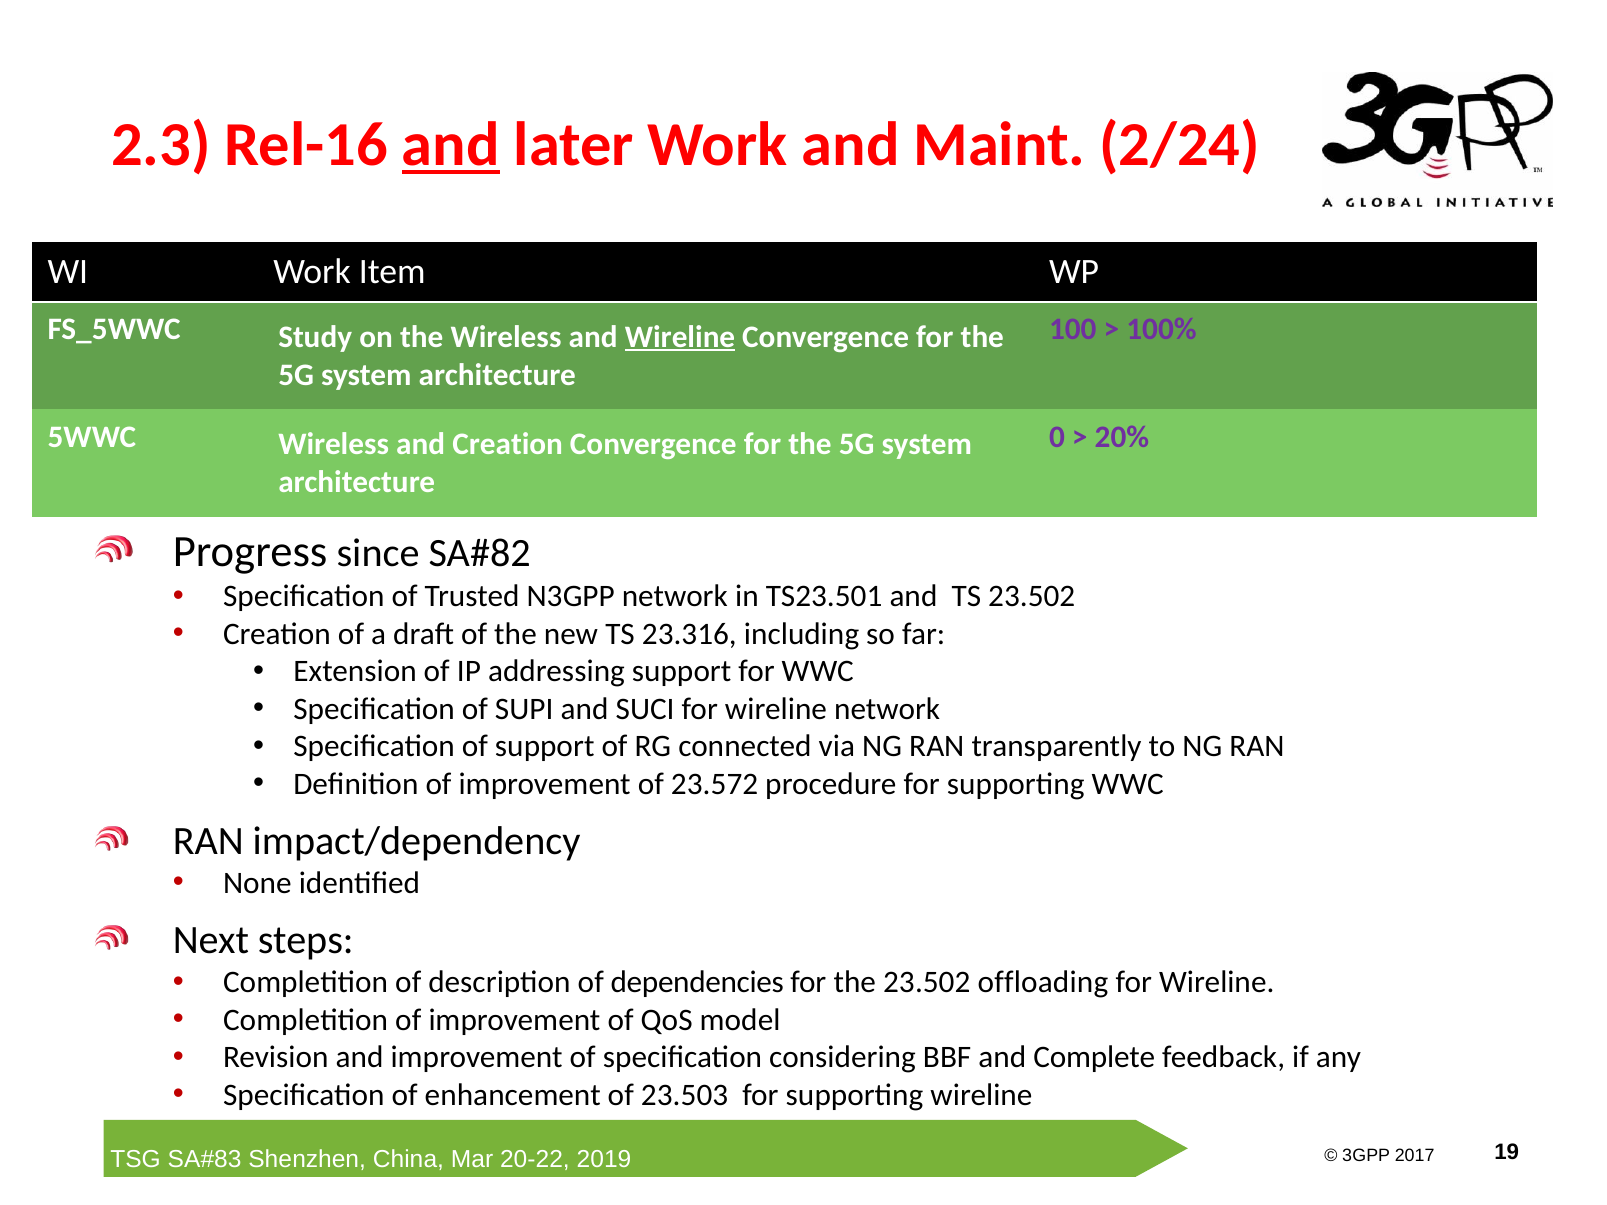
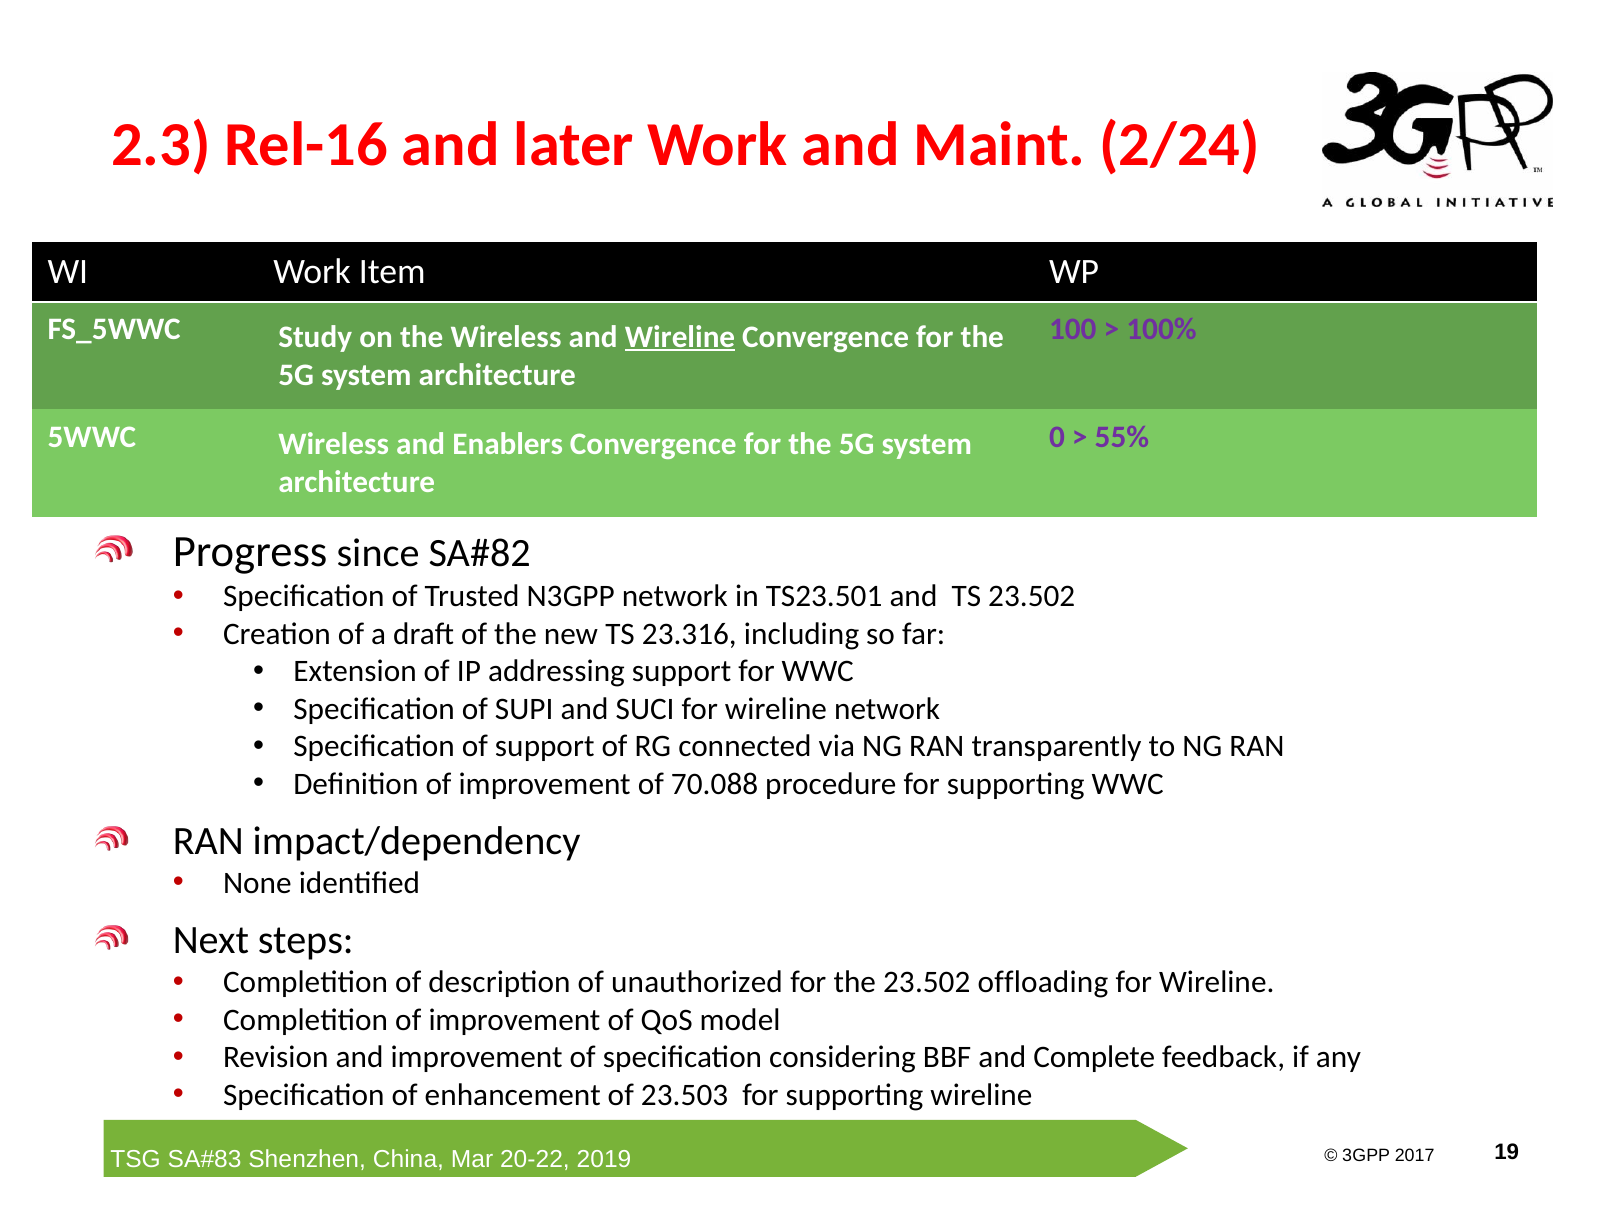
and at (451, 145) underline: present -> none
and Creation: Creation -> Enablers
20%: 20% -> 55%
23.572: 23.572 -> 70.088
dependencies: dependencies -> unauthorized
